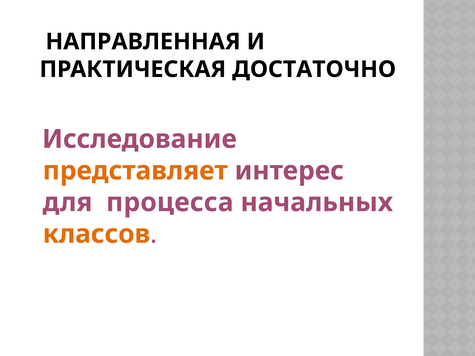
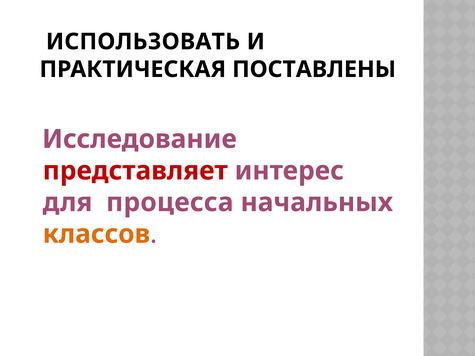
НАПРАВЛЕННАЯ: НАПРАВЛЕННАЯ -> ИСПОЛЬЗОВАТЬ
ДОСТАТОЧНО: ДОСТАТОЧНО -> ПОСТАВЛЕНЫ
представляет colour: orange -> red
